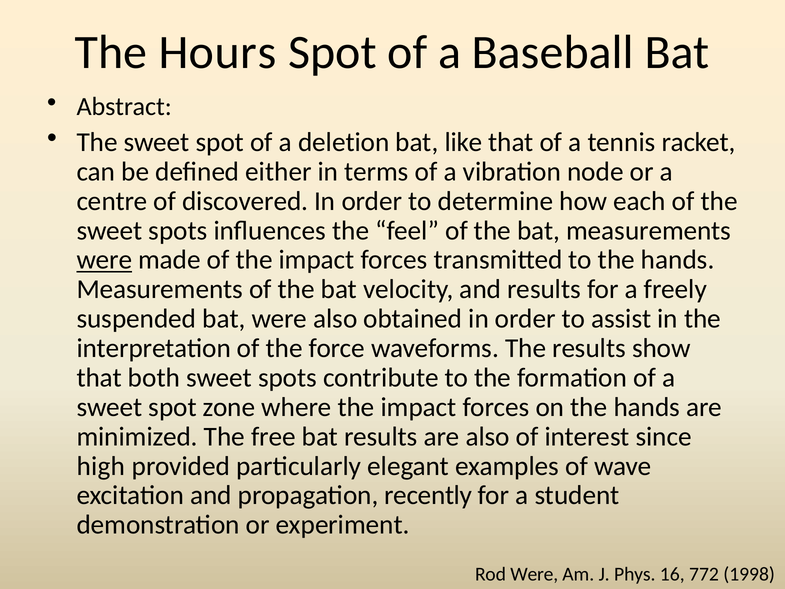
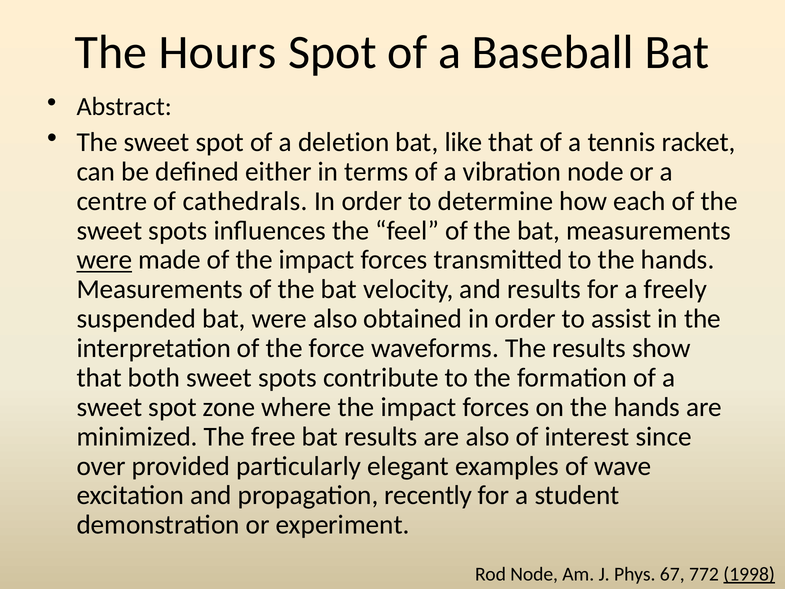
discovered: discovered -> cathedrals
high: high -> over
Rod Were: Were -> Node
16: 16 -> 67
1998 underline: none -> present
